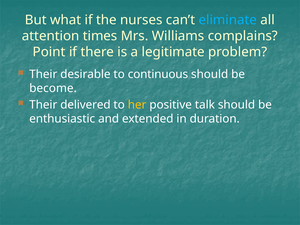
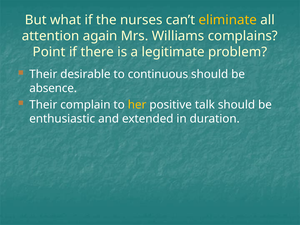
eliminate colour: light blue -> yellow
times: times -> again
become: become -> absence
delivered: delivered -> complain
